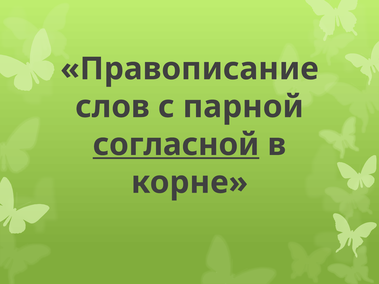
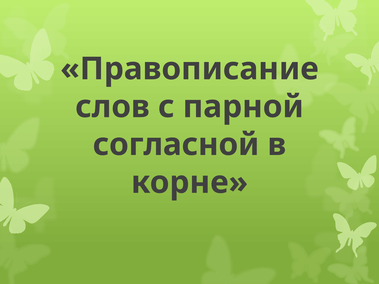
согласной underline: present -> none
